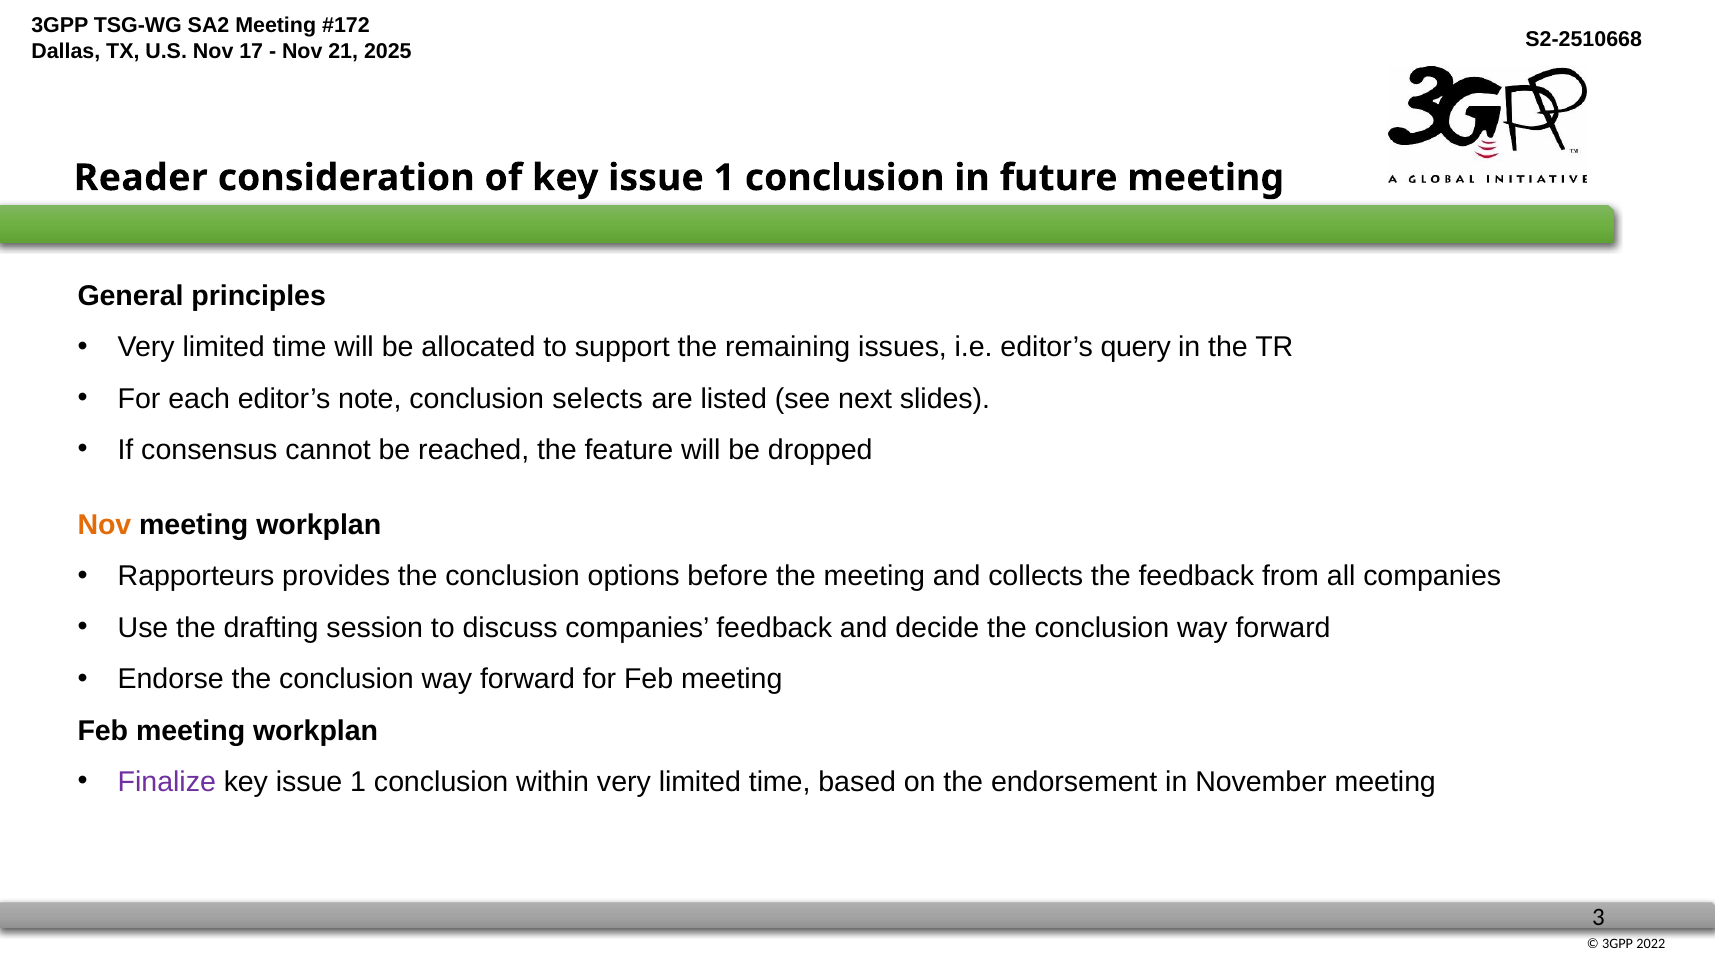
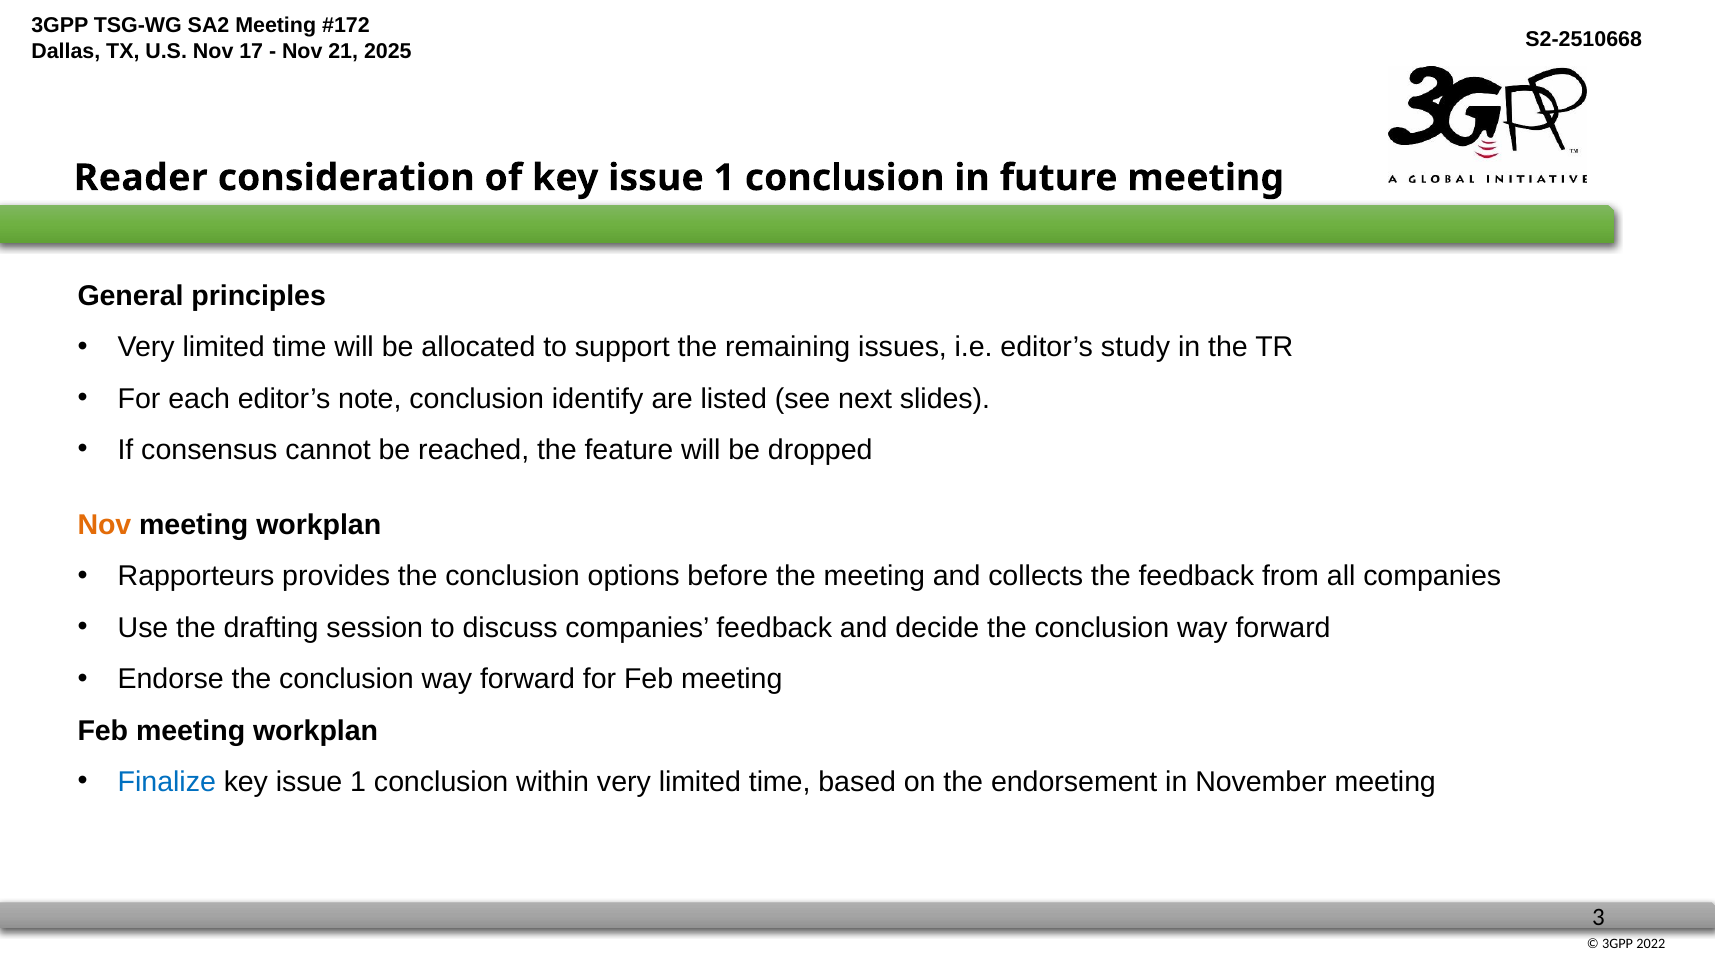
query: query -> study
selects: selects -> identify
Finalize colour: purple -> blue
